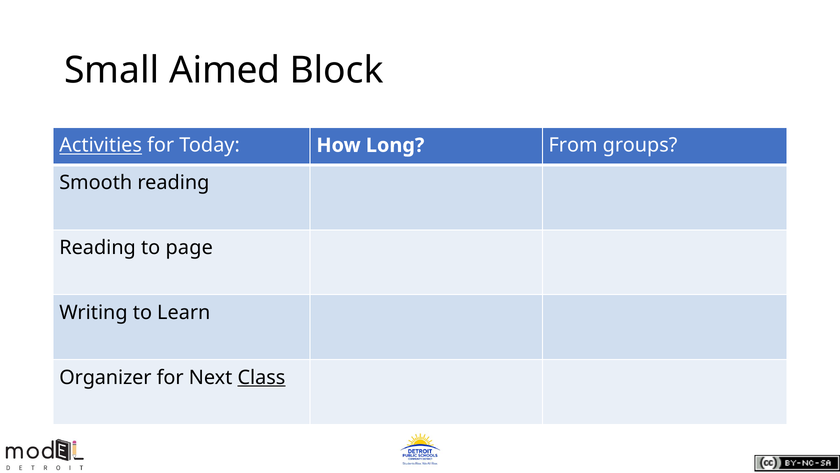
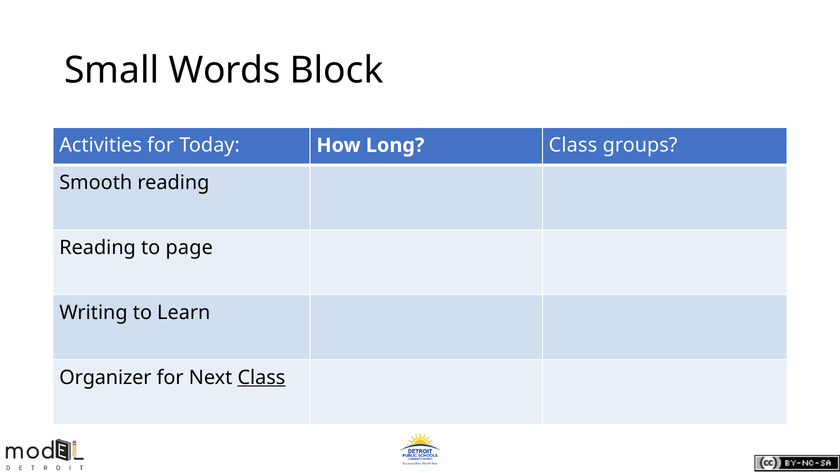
Aimed: Aimed -> Words
Activities underline: present -> none
Long From: From -> Class
